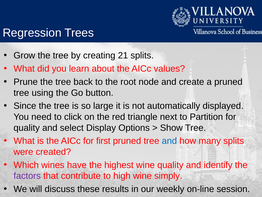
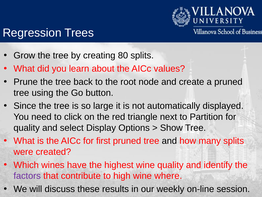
21: 21 -> 80
and at (169, 141) colour: blue -> black
simply: simply -> where
